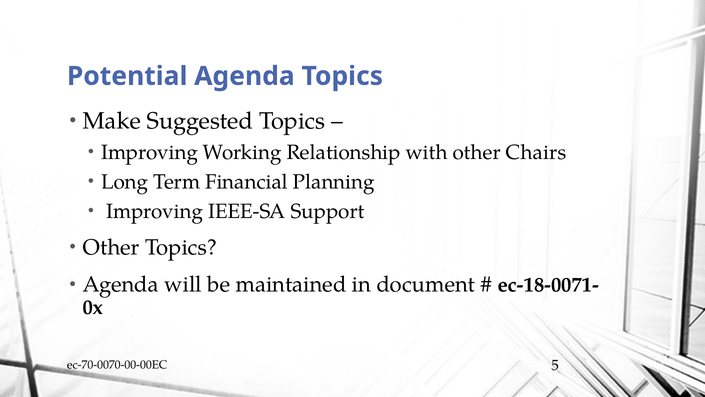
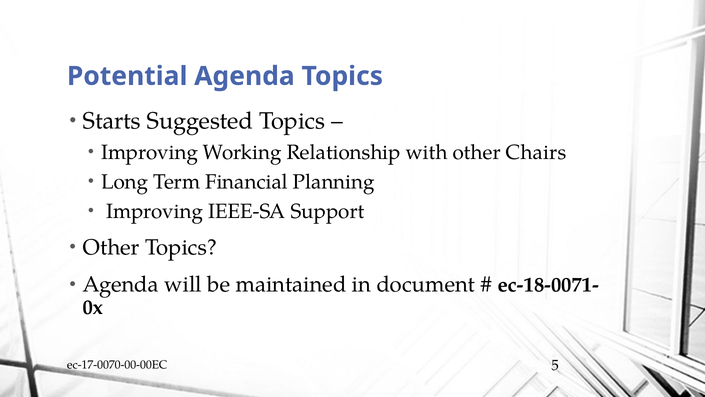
Make: Make -> Starts
ec-70-0070-00-00EC: ec-70-0070-00-00EC -> ec-17-0070-00-00EC
